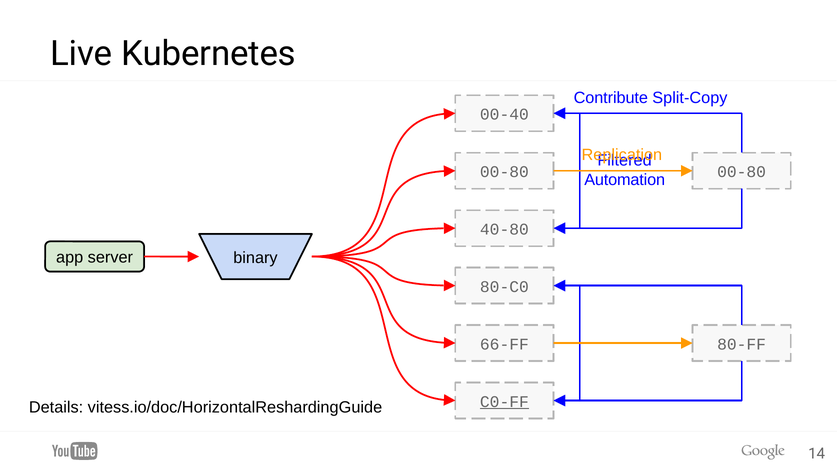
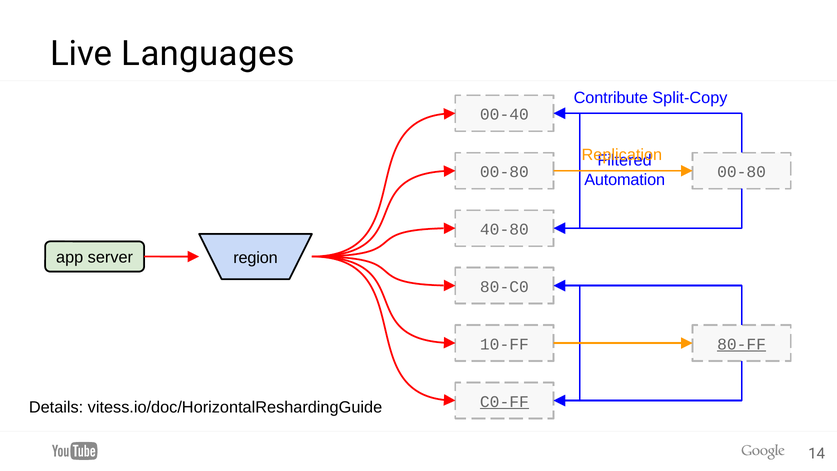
Kubernetes: Kubernetes -> Languages
binary: binary -> region
66-FF: 66-FF -> 10-FF
80-FF underline: none -> present
